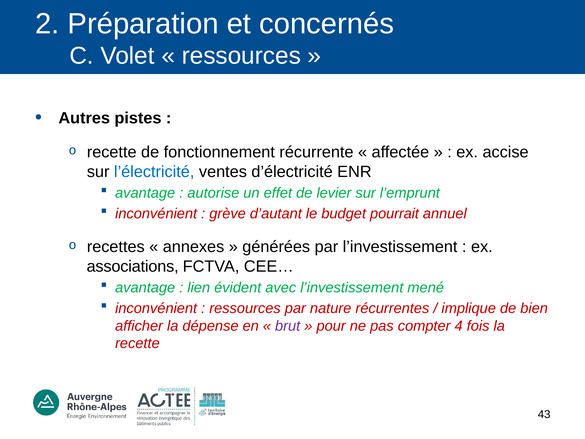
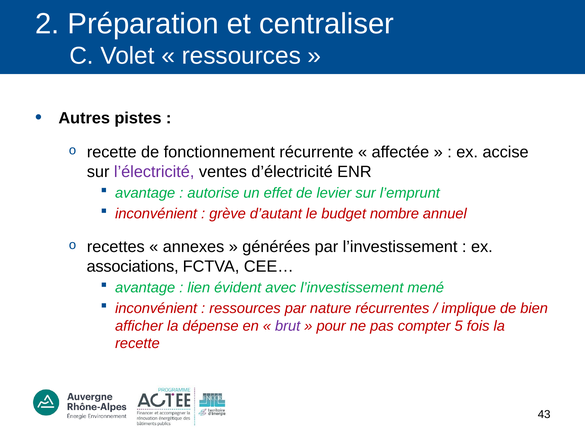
concernés: concernés -> centraliser
l’électricité colour: blue -> purple
pourrait: pourrait -> nombre
4: 4 -> 5
